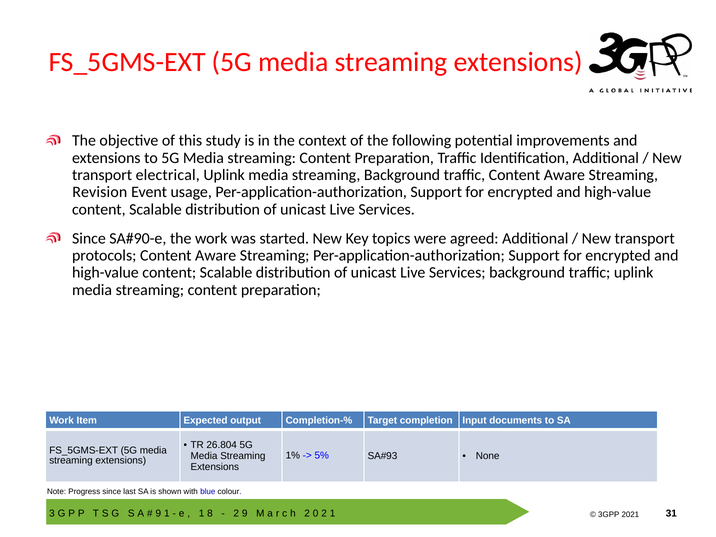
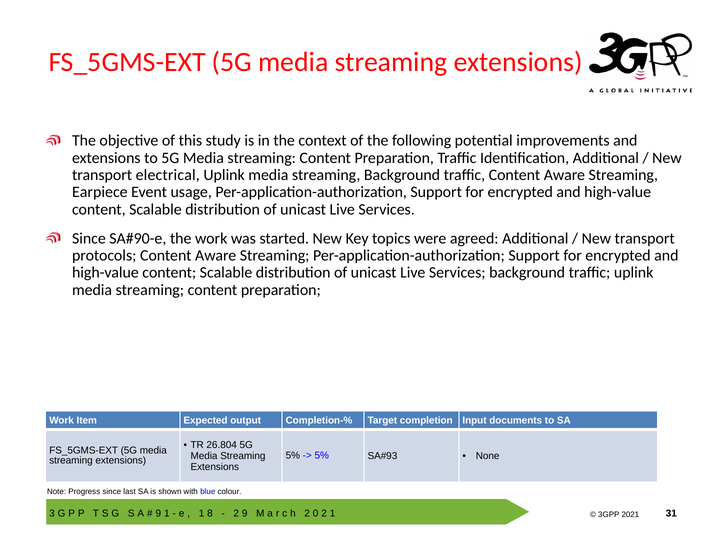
Revision: Revision -> Earpiece
1% at (293, 455): 1% -> 5%
